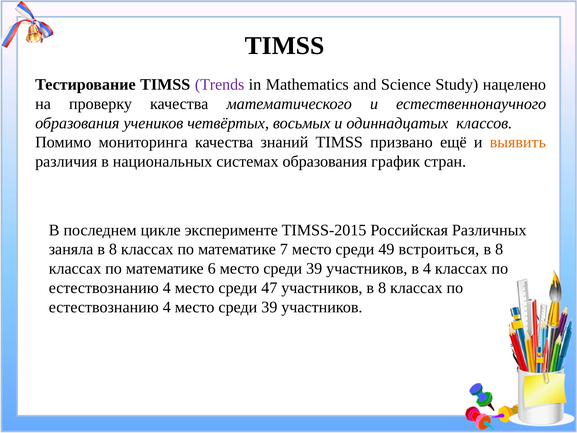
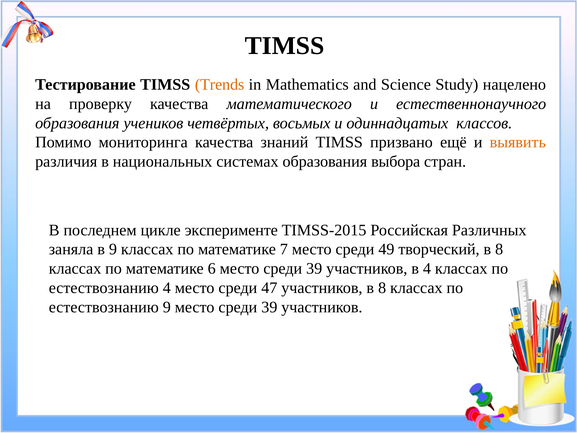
Trends colour: purple -> orange
график: график -> выбора
заняла в 8: 8 -> 9
встроиться: встроиться -> творческий
4 at (167, 307): 4 -> 9
